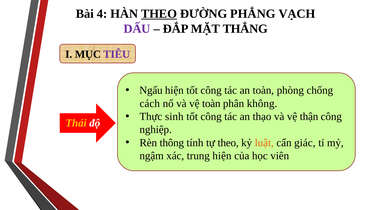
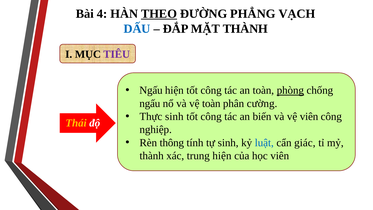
DẤU colour: purple -> blue
MẶT THẲNG: THẲNG -> THÀNH
phòng underline: none -> present
cách at (150, 103): cách -> ngấu
không: không -> cường
thạo: thạo -> biến
vệ thận: thận -> viên
tự theo: theo -> sinh
luật colour: orange -> blue
ngậm at (152, 156): ngậm -> thành
